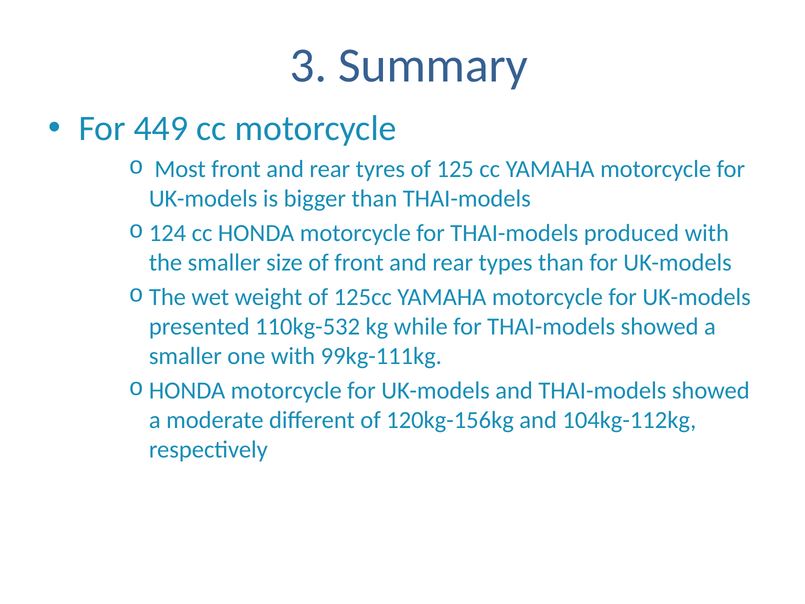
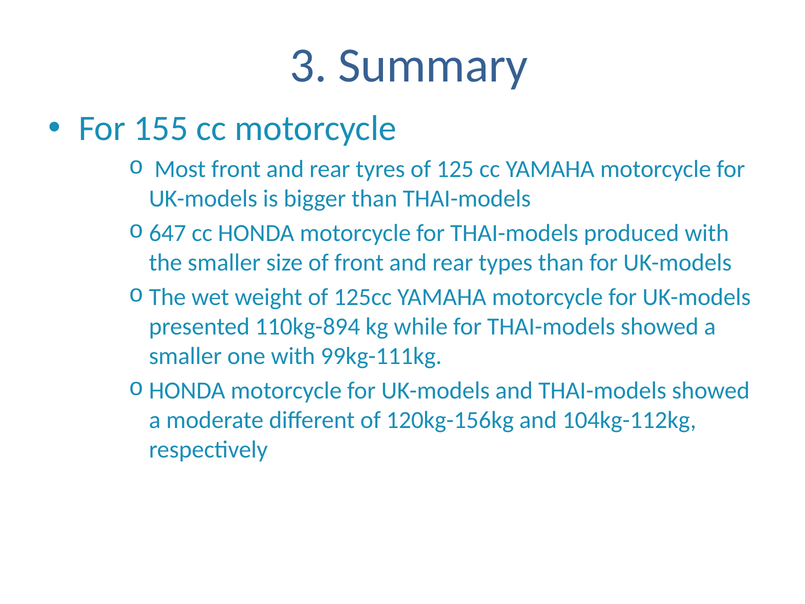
449: 449 -> 155
124: 124 -> 647
110kg-532: 110kg-532 -> 110kg-894
